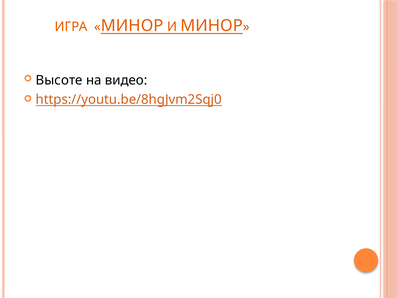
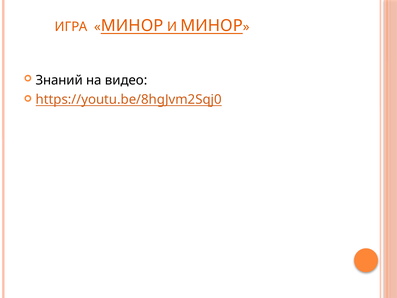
Высоте: Высоте -> Знаний
